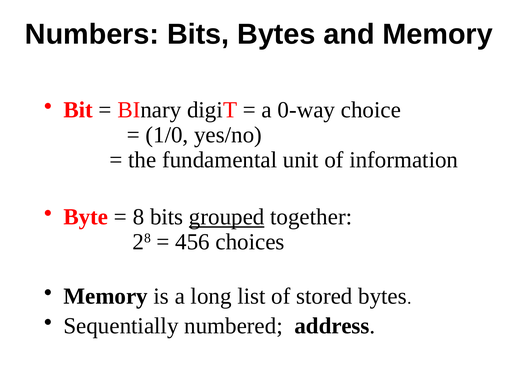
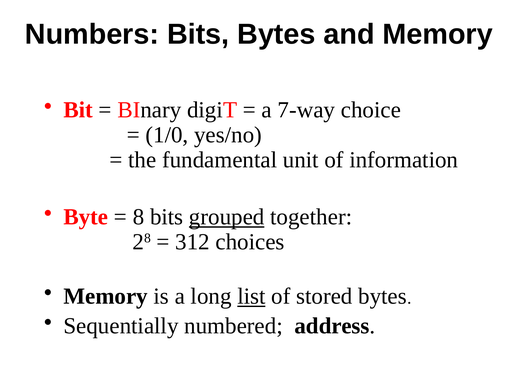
0-way: 0-way -> 7-way
456: 456 -> 312
list underline: none -> present
